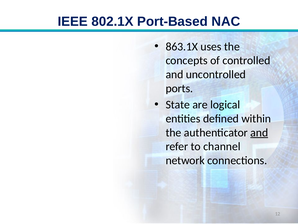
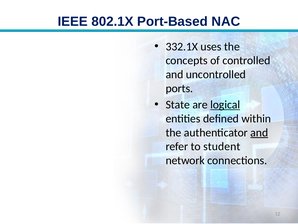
863.1X: 863.1X -> 332.1X
logical underline: none -> present
channel: channel -> student
